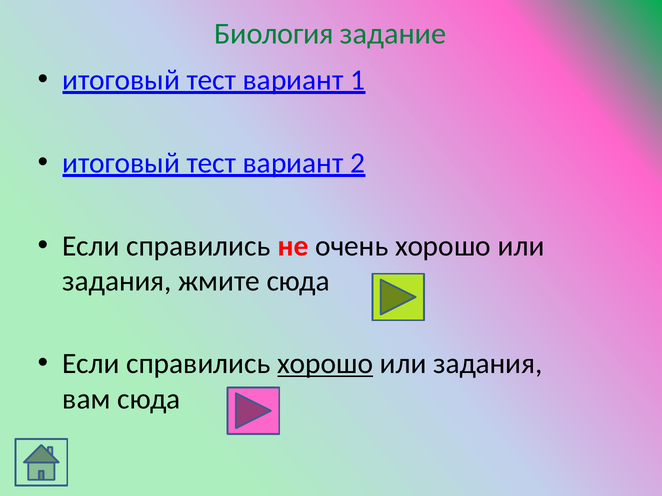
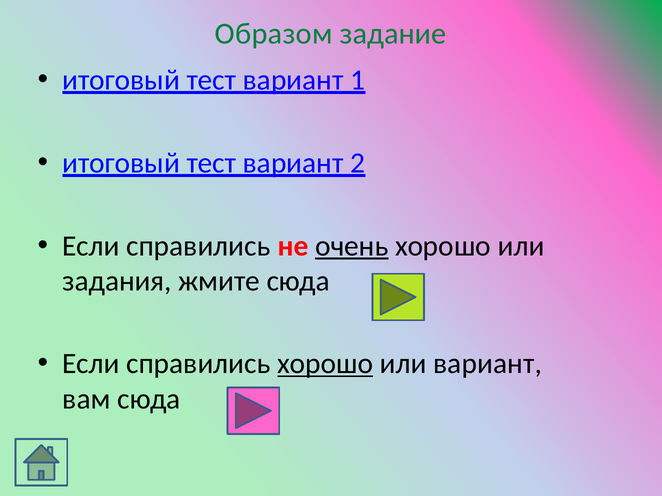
Биология: Биология -> Образом
очень underline: none -> present
задания at (488, 364): задания -> вариант
